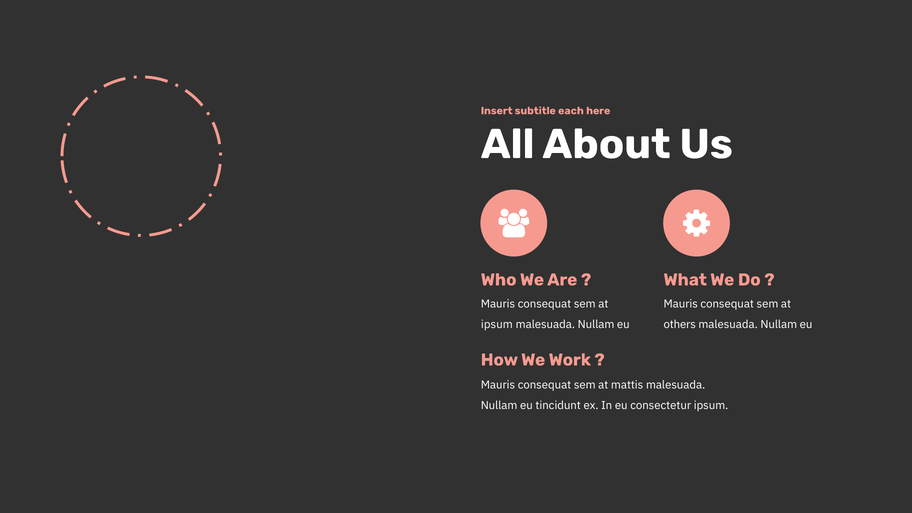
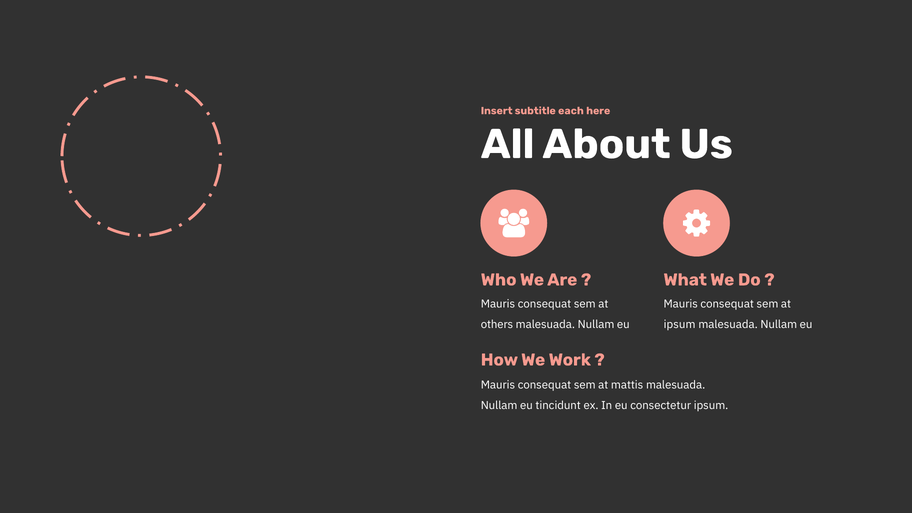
ipsum at (497, 324): ipsum -> others
others at (680, 324): others -> ipsum
